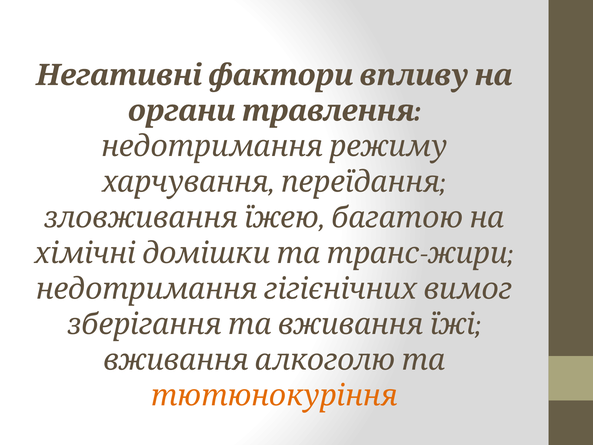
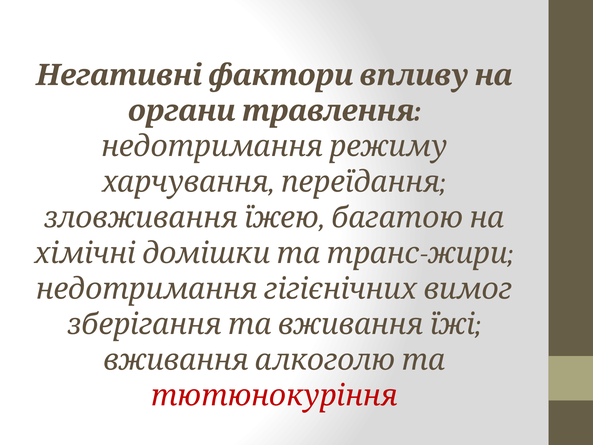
тютюнокуріння colour: orange -> red
